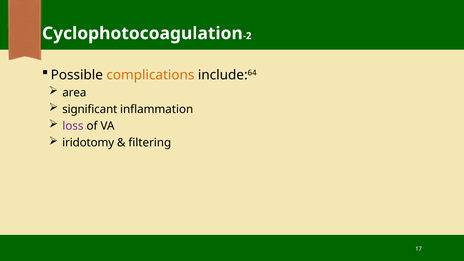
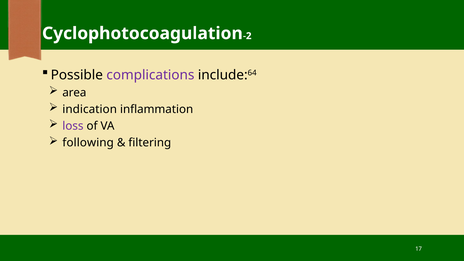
complications colour: orange -> purple
significant: significant -> indication
iridotomy: iridotomy -> following
